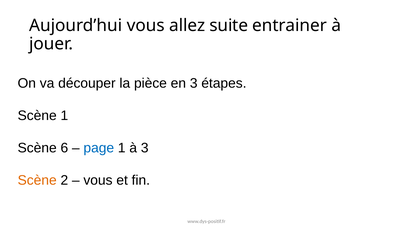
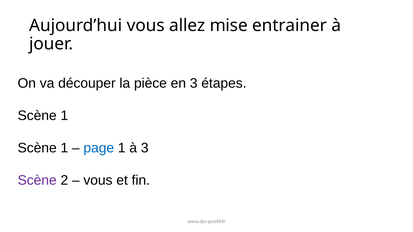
suite: suite -> mise
6 at (64, 148): 6 -> 1
Scène at (37, 181) colour: orange -> purple
